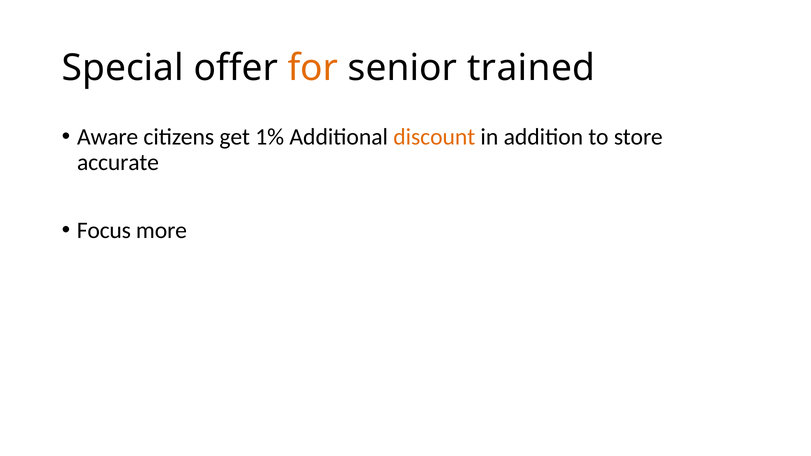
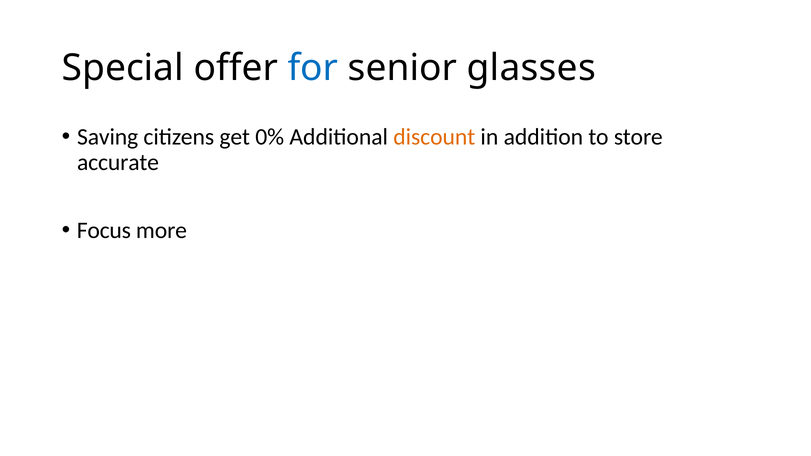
for colour: orange -> blue
trained: trained -> glasses
Aware: Aware -> Saving
1%: 1% -> 0%
